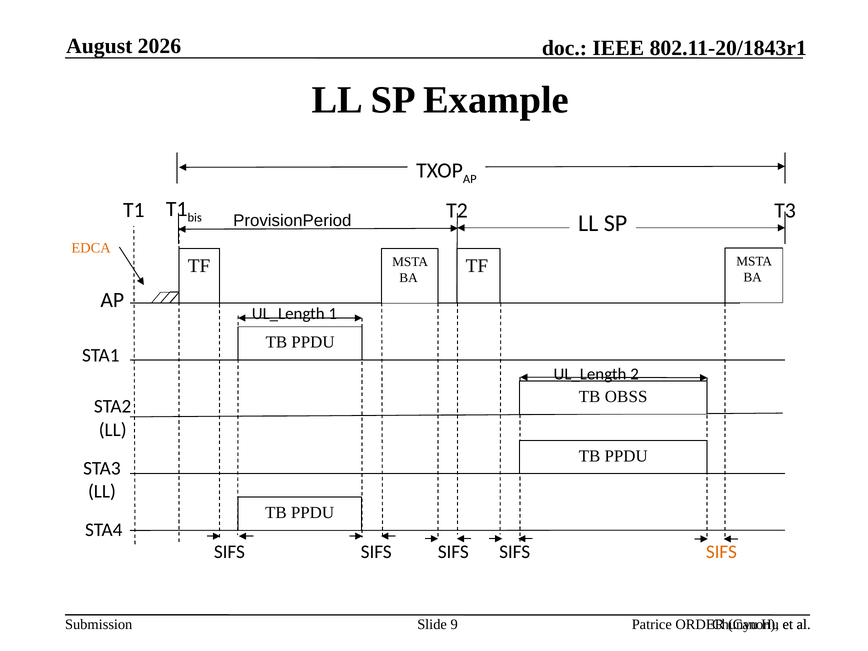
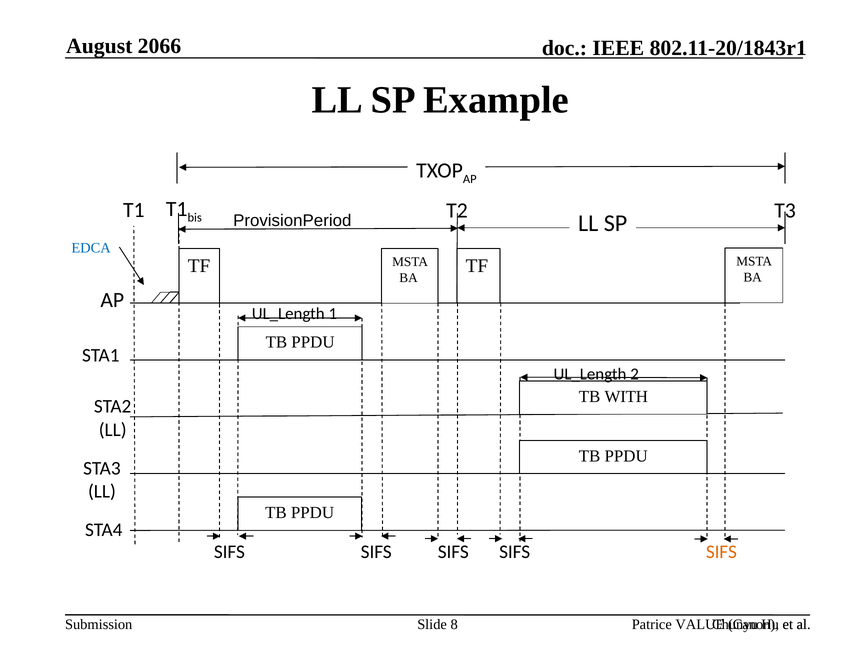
2026: 2026 -> 2066
EDCA colour: orange -> blue
OBSS: OBSS -> WITH
9: 9 -> 8
ORDER: ORDER -> VALUE
